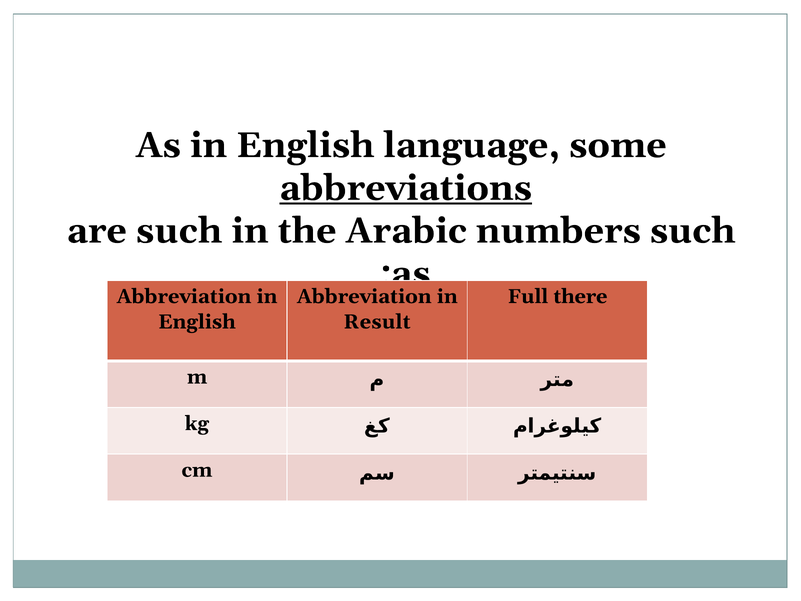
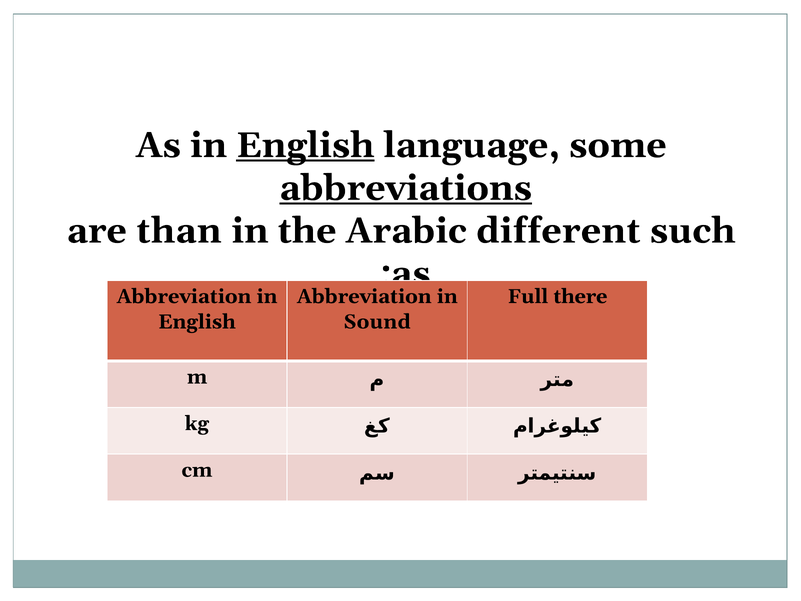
English at (305, 145) underline: none -> present
are such: such -> than
numbers: numbers -> different
Result: Result -> Sound
